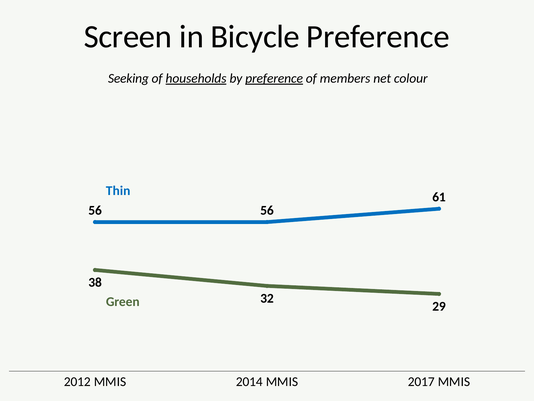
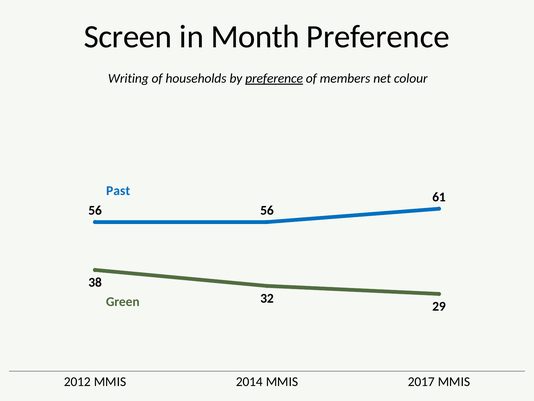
Bicycle: Bicycle -> Month
Seeking: Seeking -> Writing
households underline: present -> none
Thin: Thin -> Past
